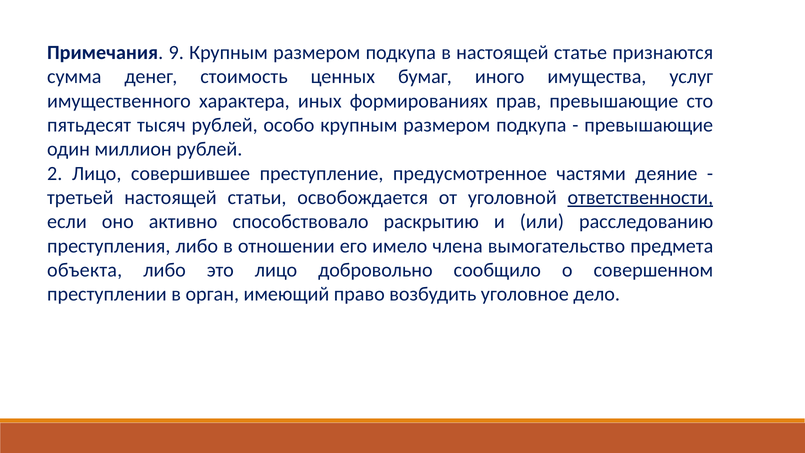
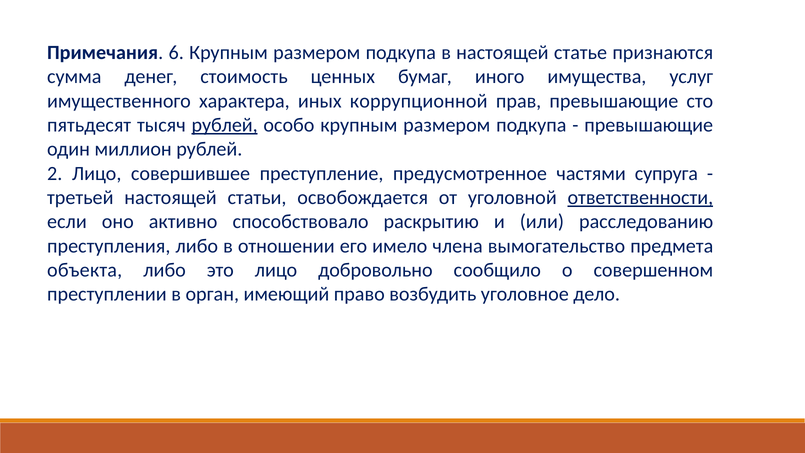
9: 9 -> 6
формированиях: формированиях -> коррупционной
рублей at (225, 125) underline: none -> present
деяние: деяние -> супруга
